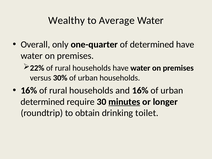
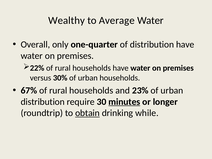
of determined: determined -> distribution
16% at (29, 90): 16% -> 67%
and 16%: 16% -> 23%
determined at (43, 102): determined -> distribution
obtain underline: none -> present
toilet: toilet -> while
